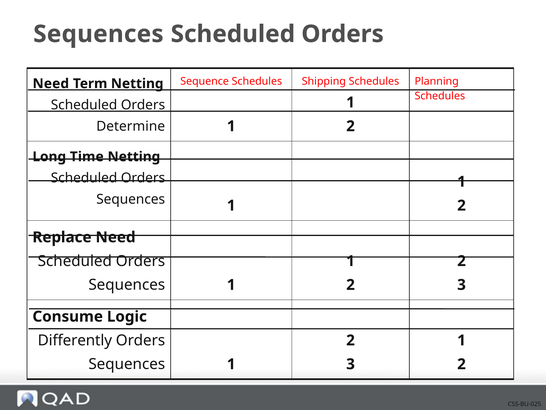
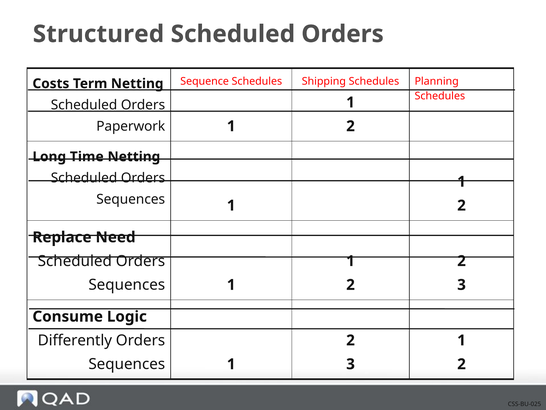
Sequences at (98, 34): Sequences -> Structured
Need at (51, 84): Need -> Costs
Determine: Determine -> Paperwork
